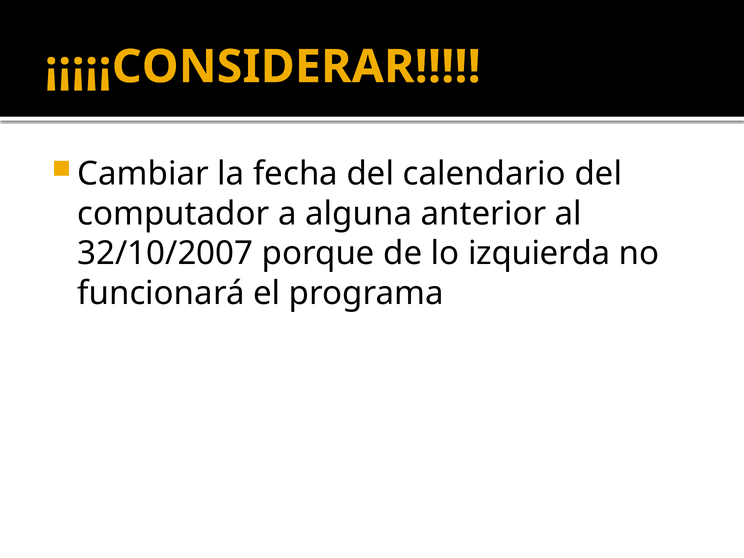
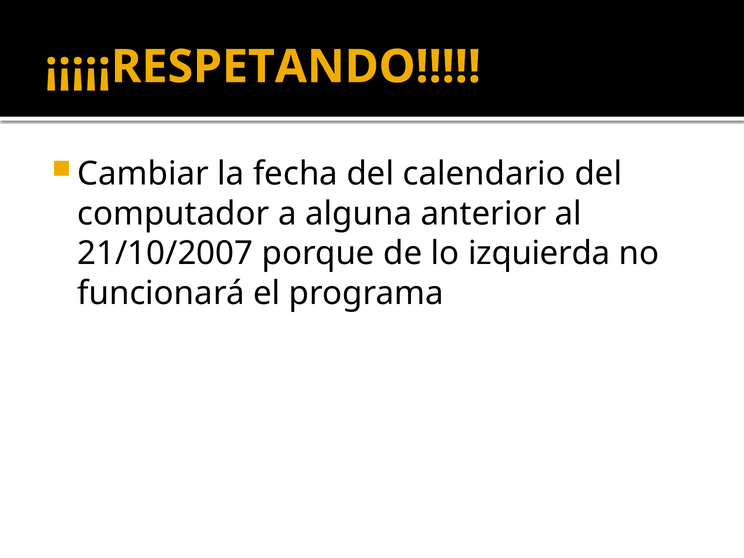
¡¡¡¡¡CONSIDERAR: ¡¡¡¡¡CONSIDERAR -> ¡¡¡¡¡RESPETANDO
32/10/2007: 32/10/2007 -> 21/10/2007
